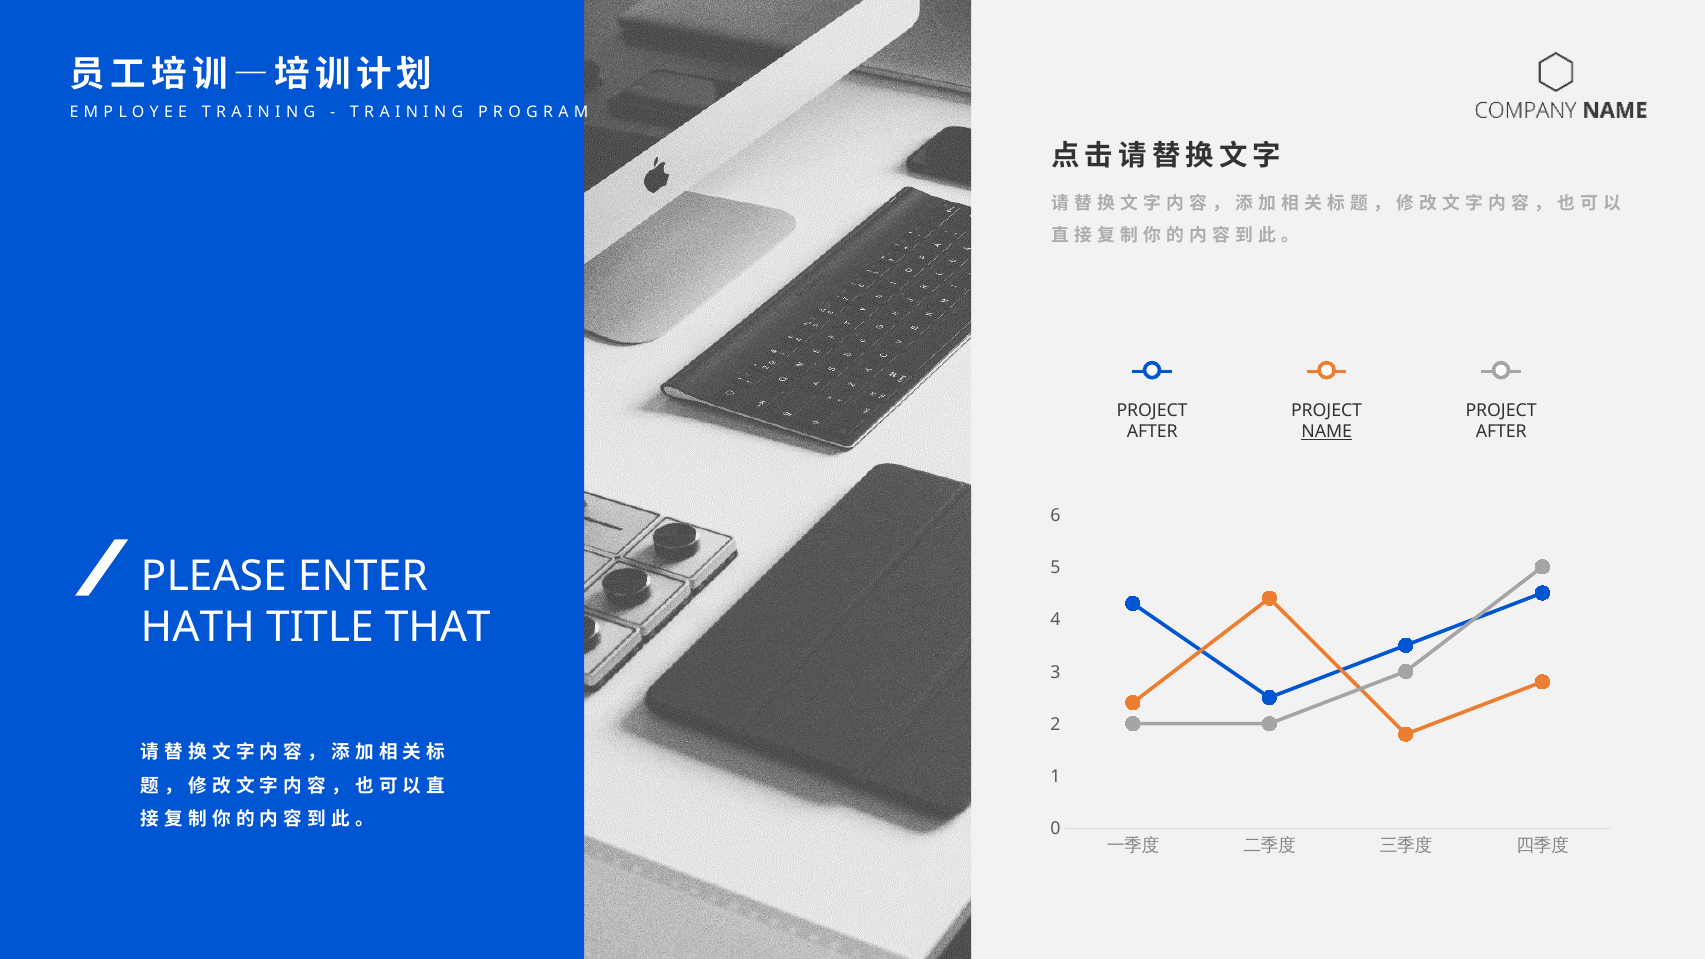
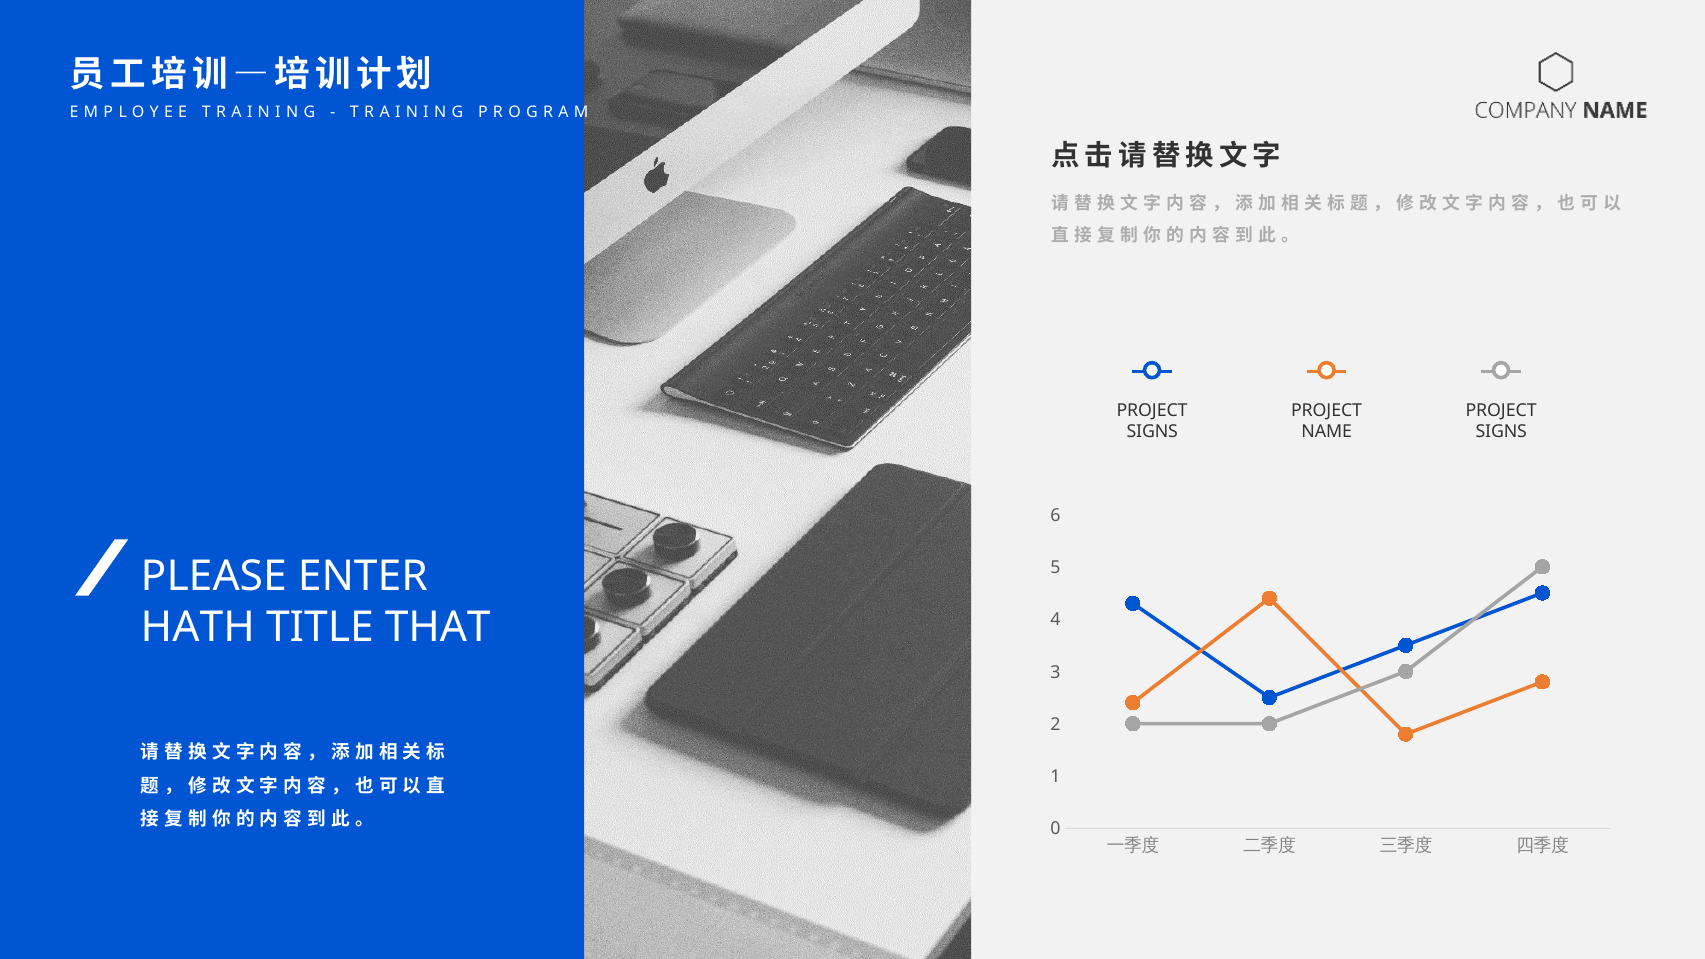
AFTER at (1152, 432): AFTER -> SIGNS
NAME underline: present -> none
AFTER at (1501, 432): AFTER -> SIGNS
